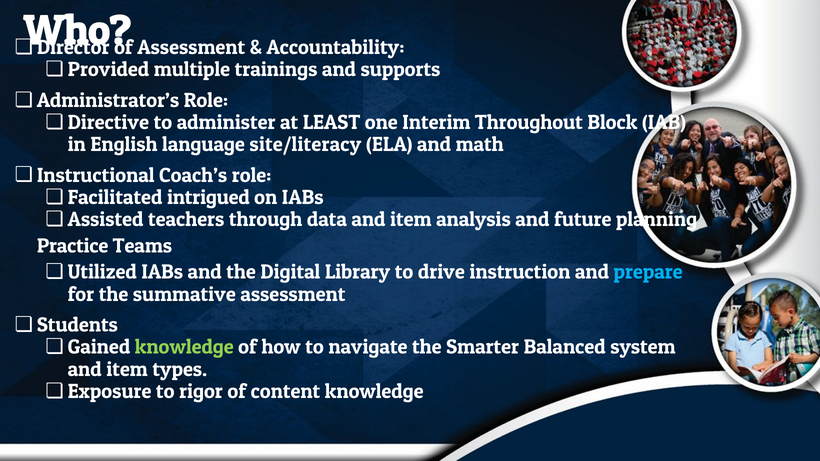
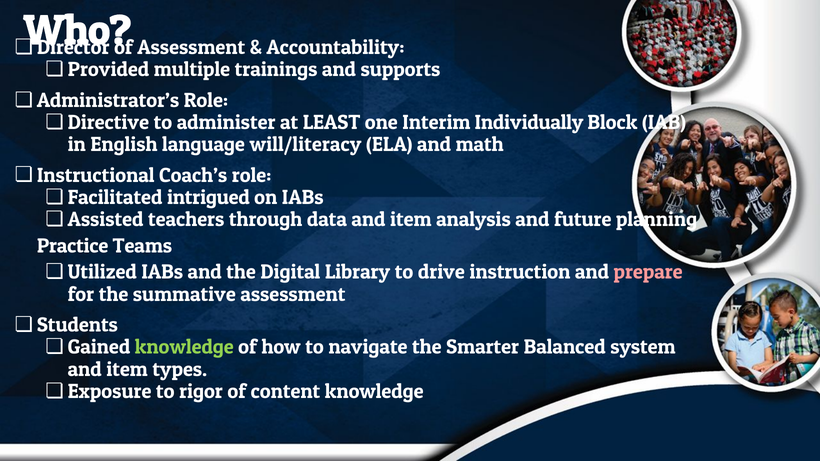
Throughout: Throughout -> Individually
site/literacy: site/literacy -> will/literacy
prepare colour: light blue -> pink
